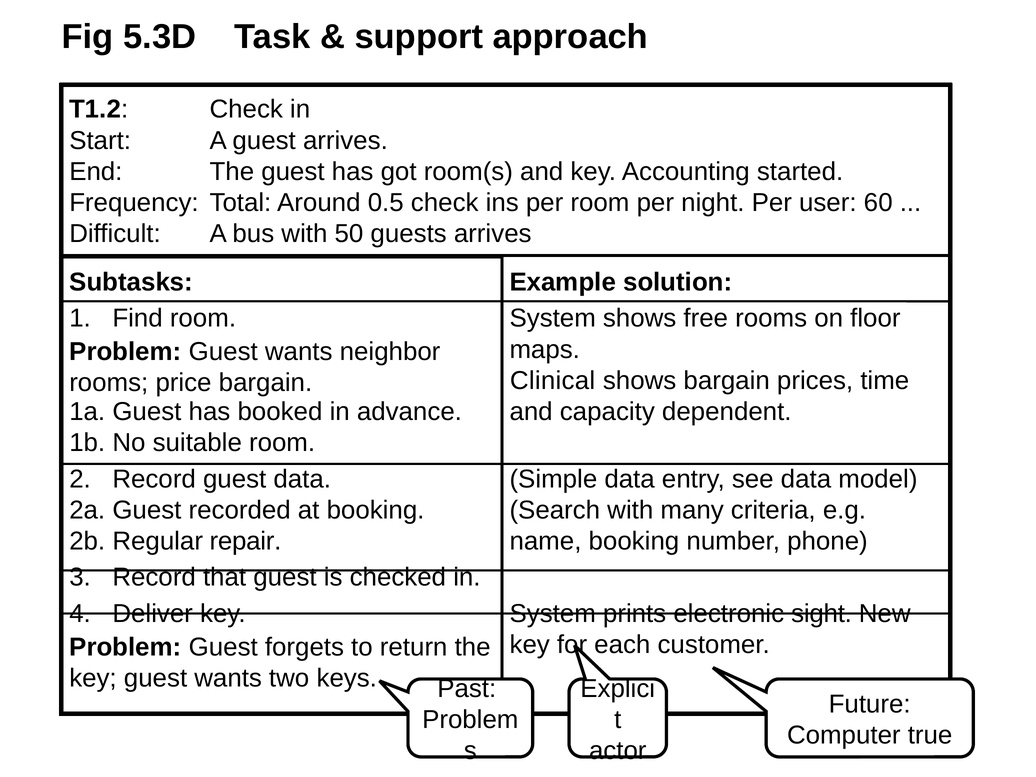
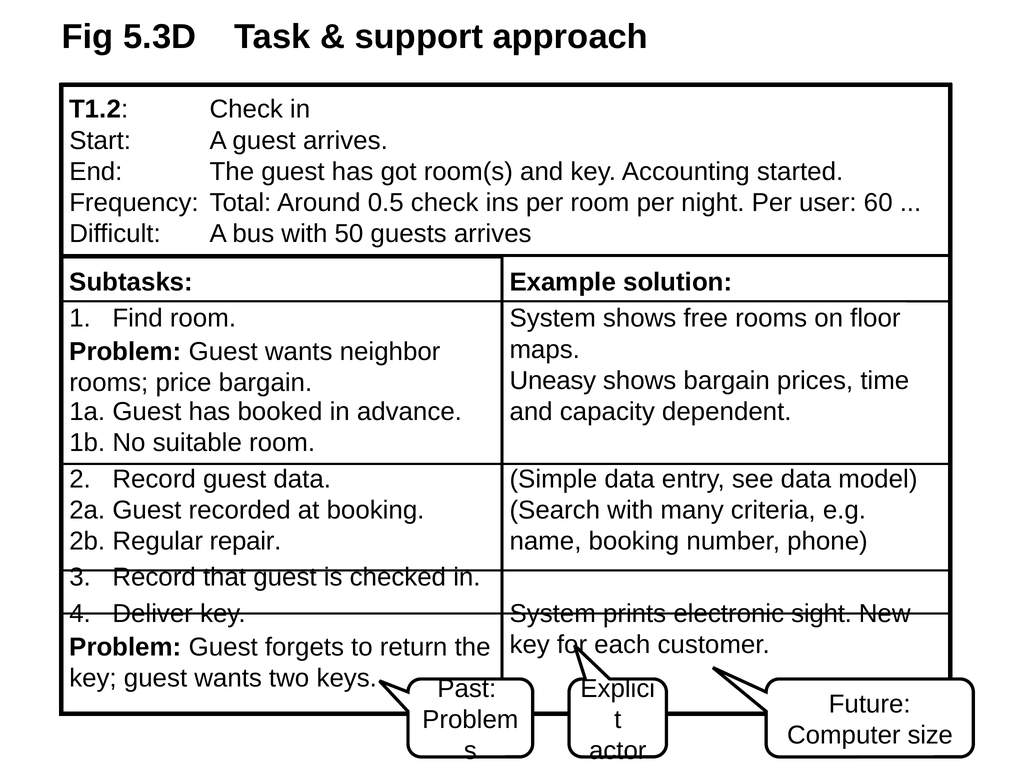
Clinical: Clinical -> Uneasy
true: true -> size
